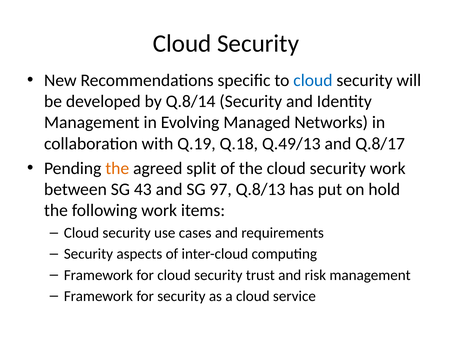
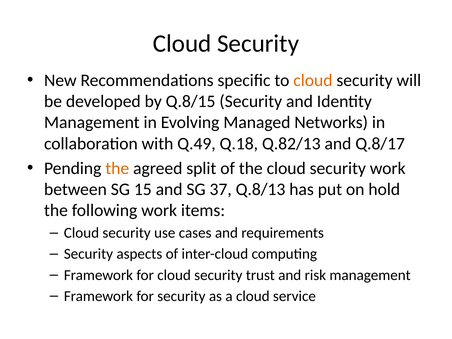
cloud at (313, 80) colour: blue -> orange
Q.8/14: Q.8/14 -> Q.8/15
Q.19: Q.19 -> Q.49
Q.49/13: Q.49/13 -> Q.82/13
43: 43 -> 15
97: 97 -> 37
